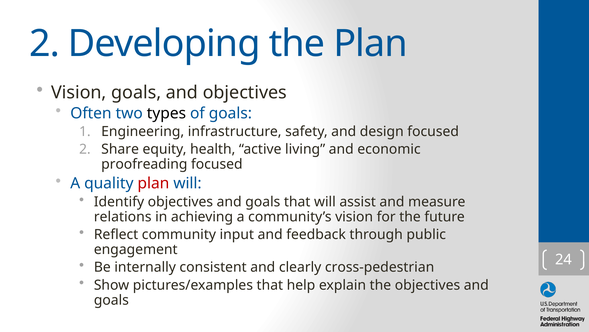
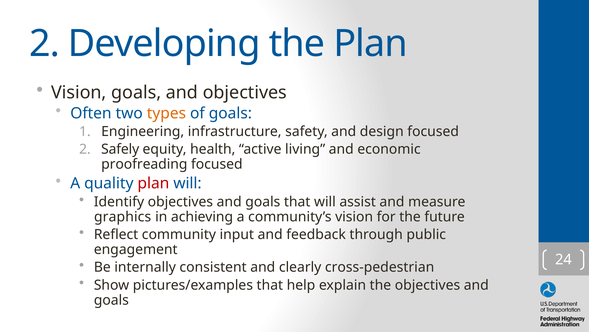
types colour: black -> orange
Share: Share -> Safely
relations: relations -> graphics
